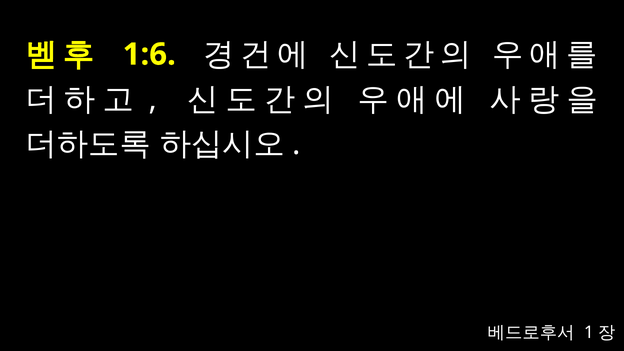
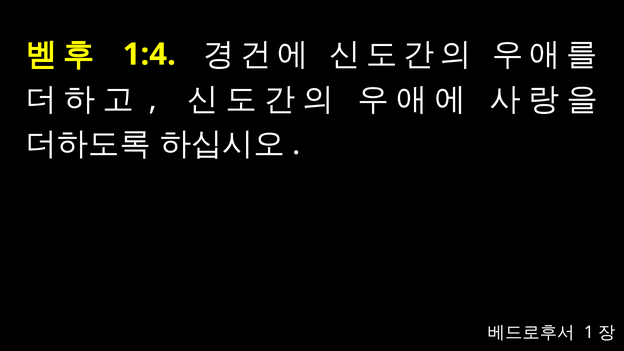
1:6: 1:6 -> 1:4
